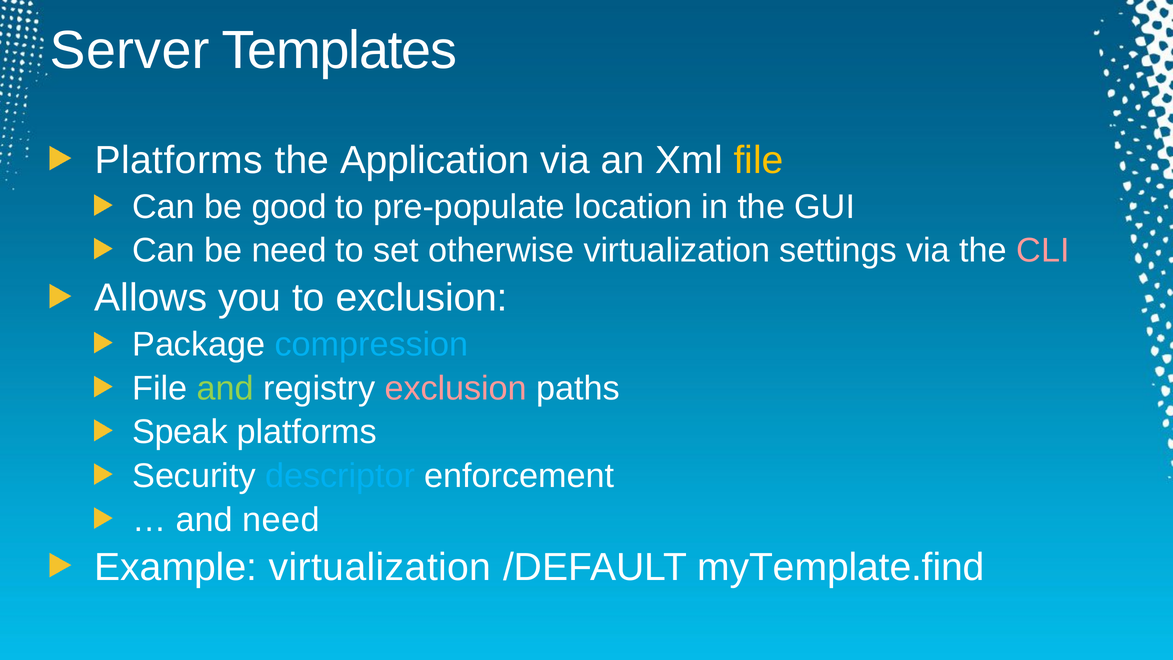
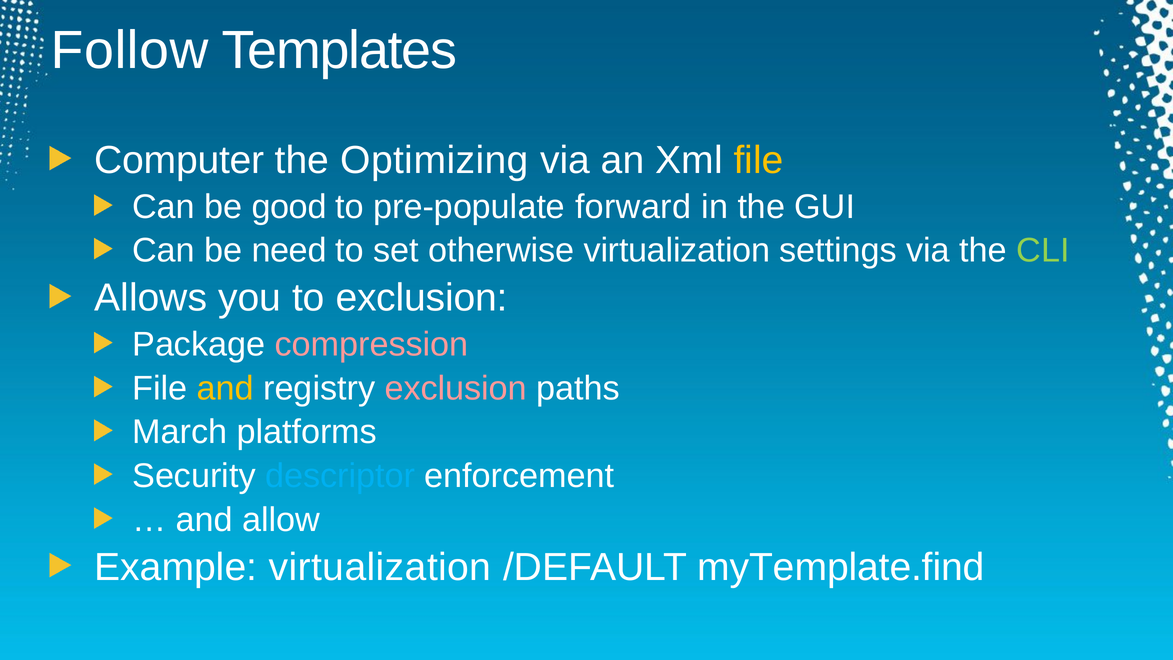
Server: Server -> Follow
Platforms at (179, 160): Platforms -> Computer
Application: Application -> Optimizing
location: location -> forward
CLI colour: pink -> light green
compression colour: light blue -> pink
and at (225, 388) colour: light green -> yellow
Speak: Speak -> March
and need: need -> allow
